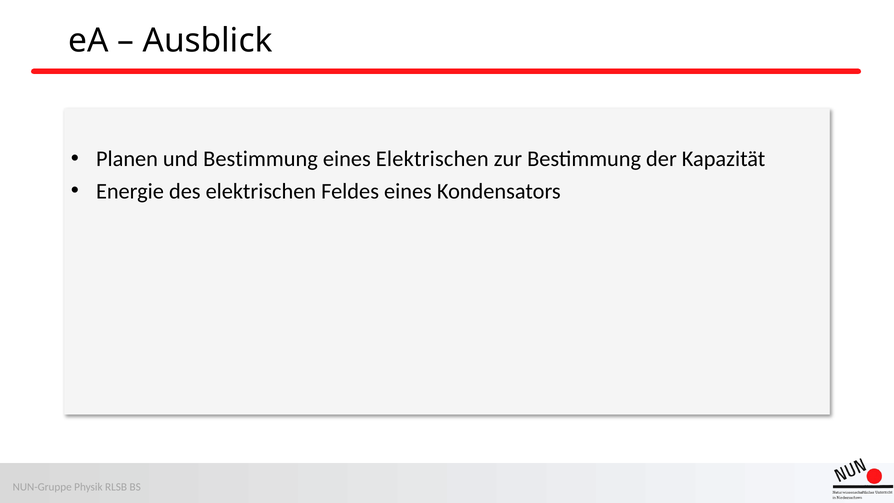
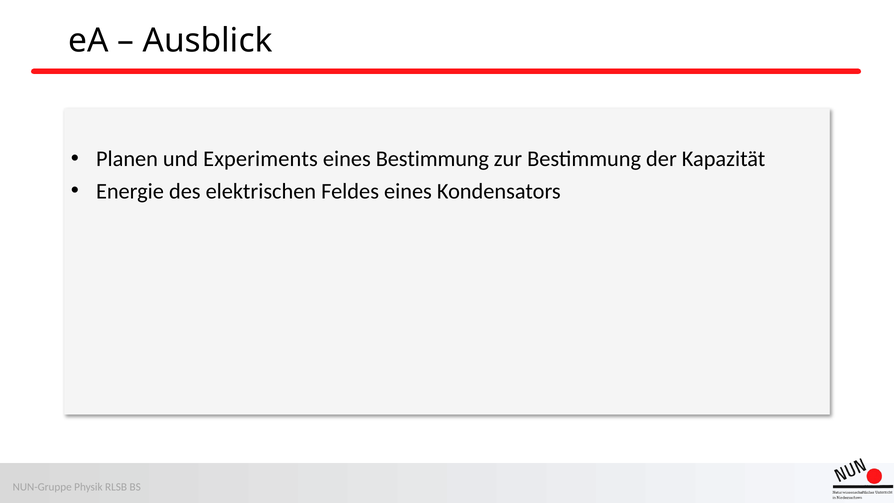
und Bestimmung: Bestimmung -> Experiments
eines Elektrischen: Elektrischen -> Bestimmung
